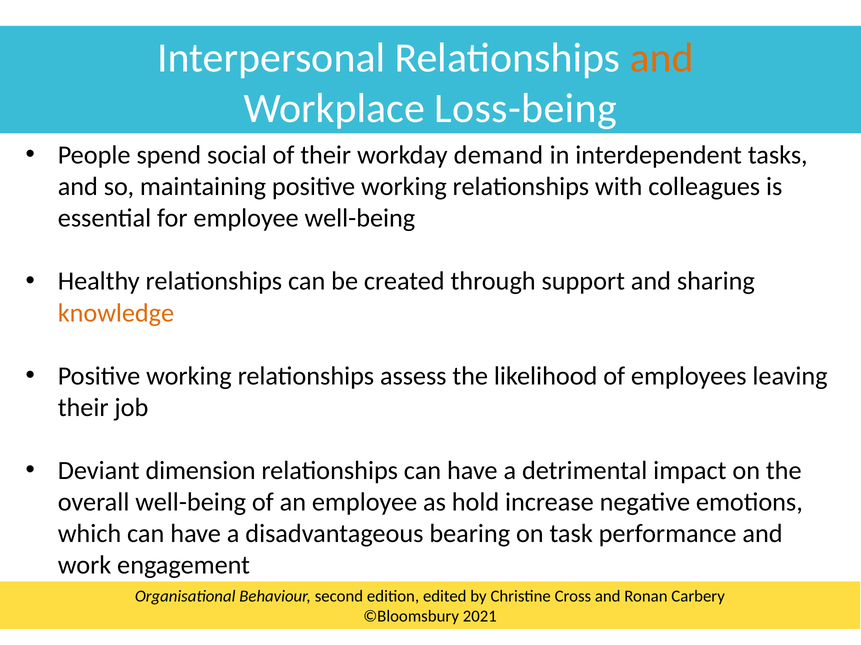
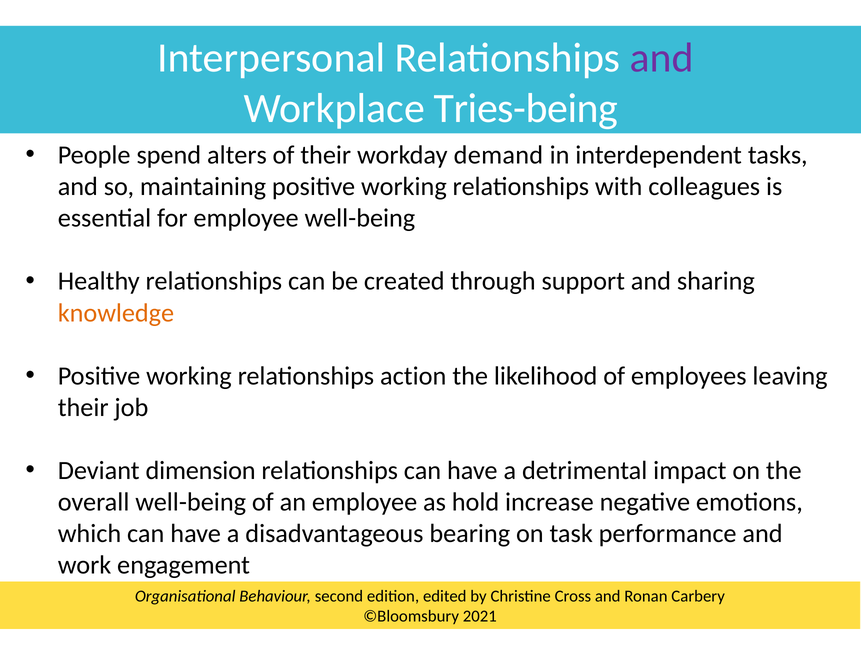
and at (662, 58) colour: orange -> purple
Loss-being: Loss-being -> Tries-being
social: social -> alters
assess: assess -> action
